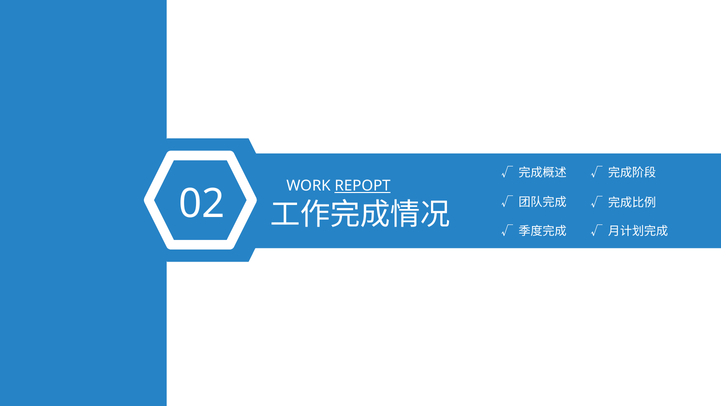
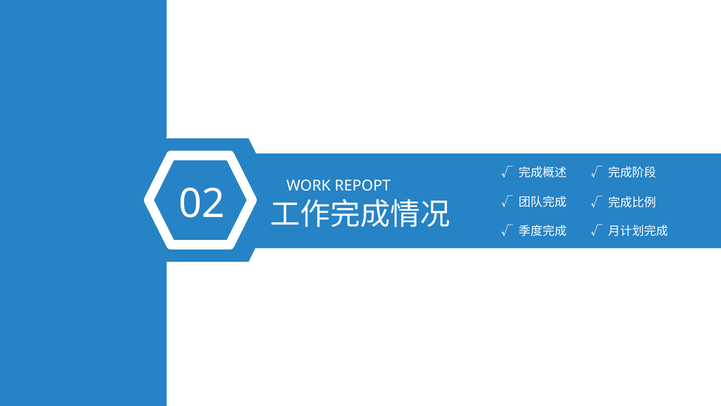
REPOPT underline: present -> none
